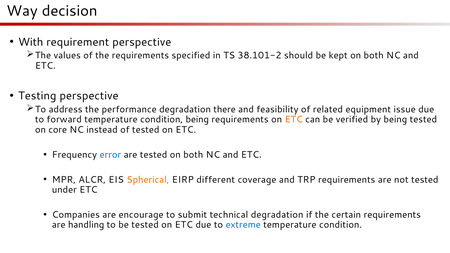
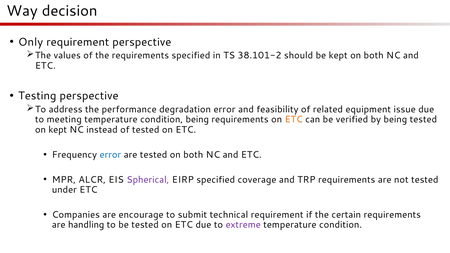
With: With -> Only
degradation there: there -> error
forward: forward -> meeting
on core: core -> kept
Spherical colour: orange -> purple
EIRP different: different -> specified
technical degradation: degradation -> requirement
extreme colour: blue -> purple
